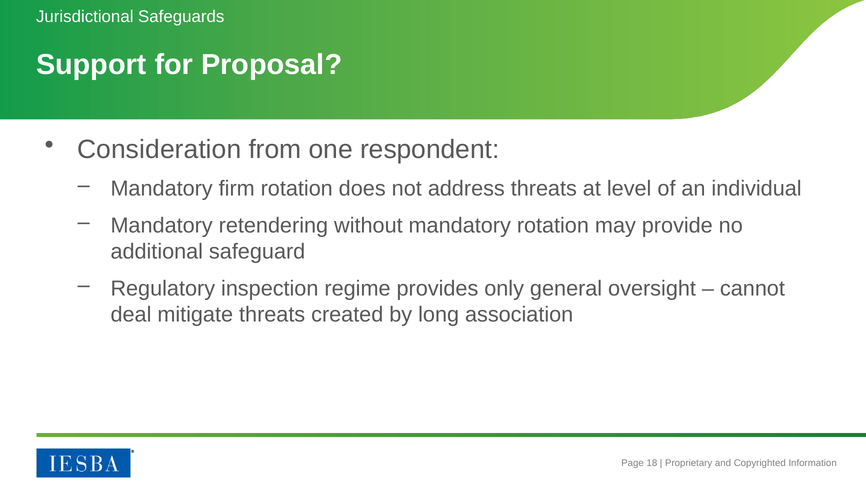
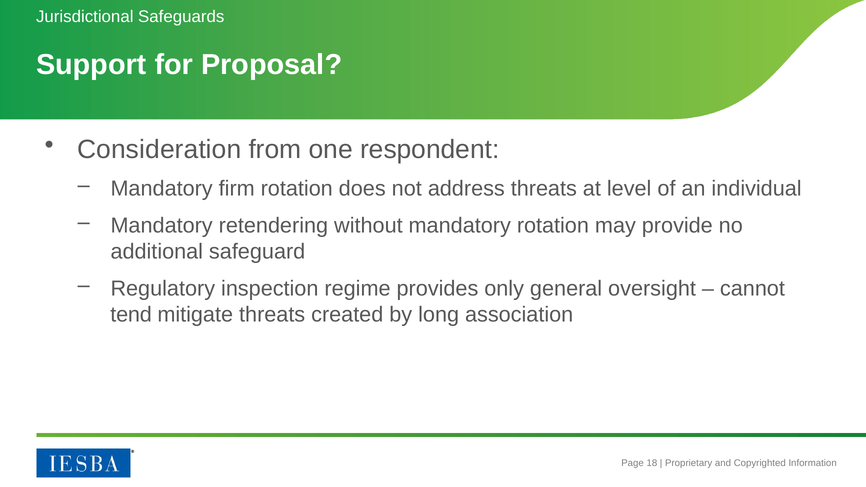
deal: deal -> tend
